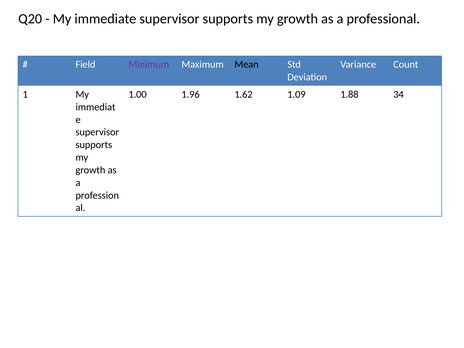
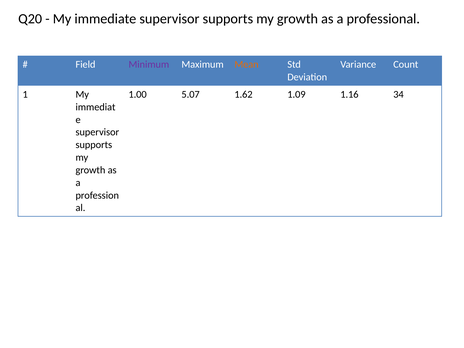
Mean colour: black -> orange
1.96: 1.96 -> 5.07
1.88: 1.88 -> 1.16
